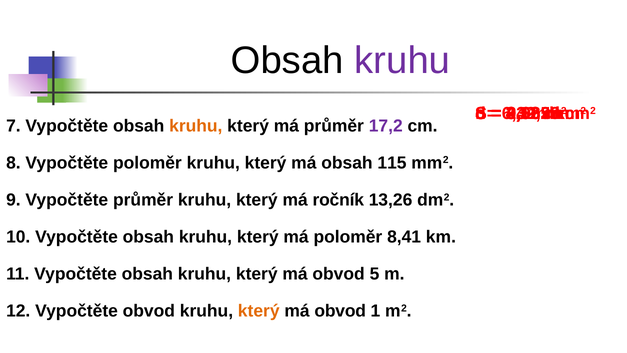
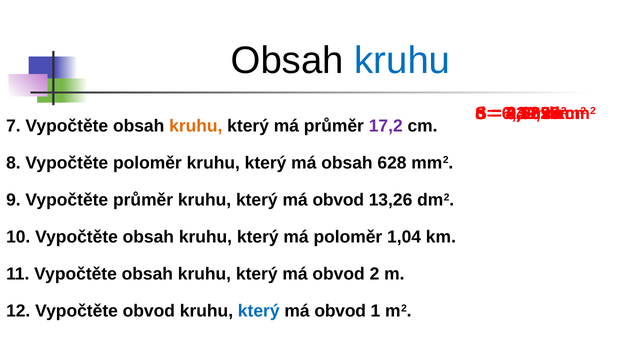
kruhu at (402, 61) colour: purple -> blue
115: 115 -> 628
ročník at (338, 200): ročník -> obvod
8,41: 8,41 -> 1,04
5: 5 -> 2
který at (259, 311) colour: orange -> blue
